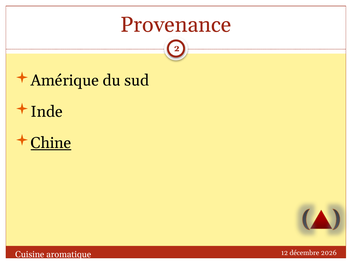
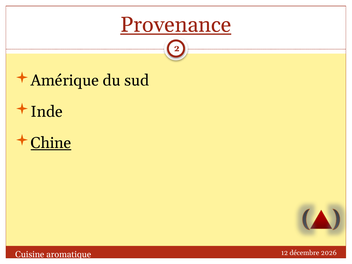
Provenance underline: none -> present
